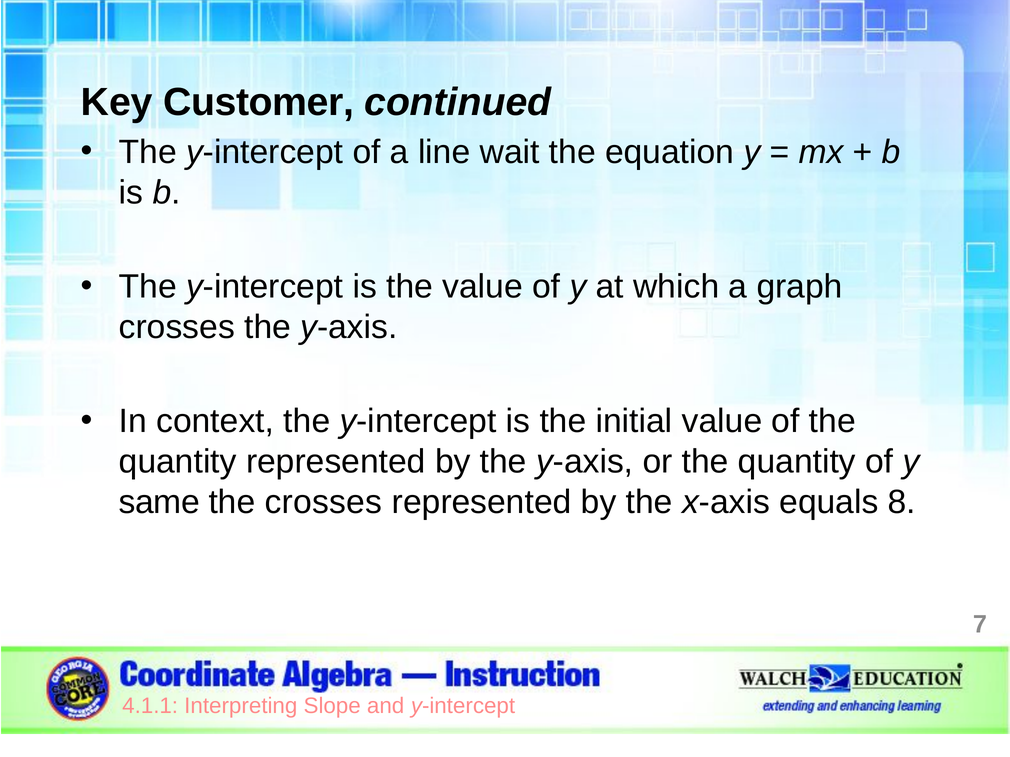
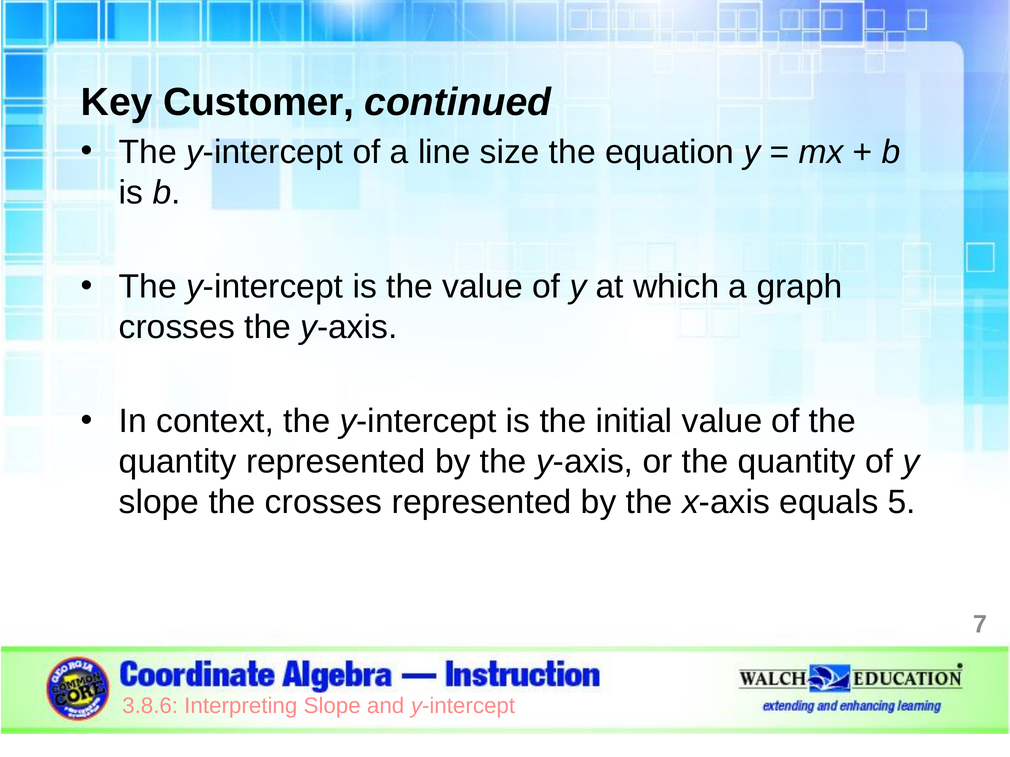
wait: wait -> size
same at (159, 502): same -> slope
8: 8 -> 5
4.1.1: 4.1.1 -> 3.8.6
